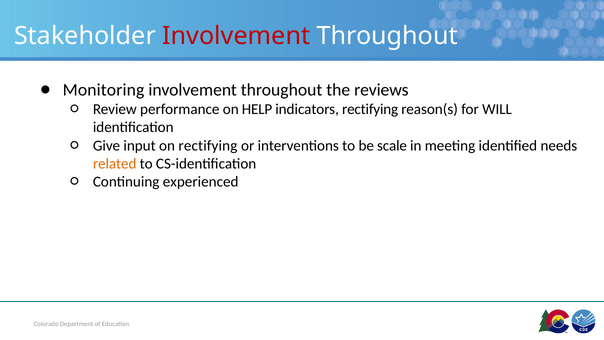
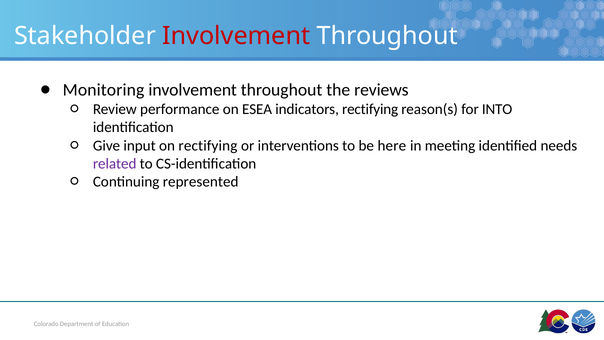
HELP: HELP -> ESEA
WILL: WILL -> INTO
scale: scale -> here
related colour: orange -> purple
experienced: experienced -> represented
